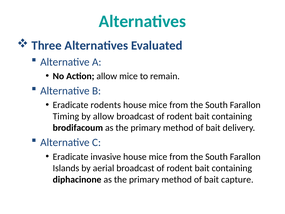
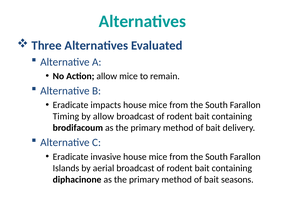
rodents: rodents -> impacts
capture: capture -> seasons
